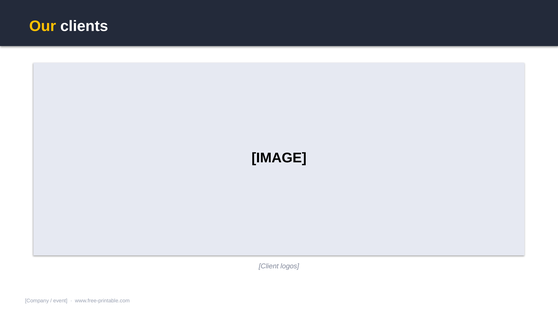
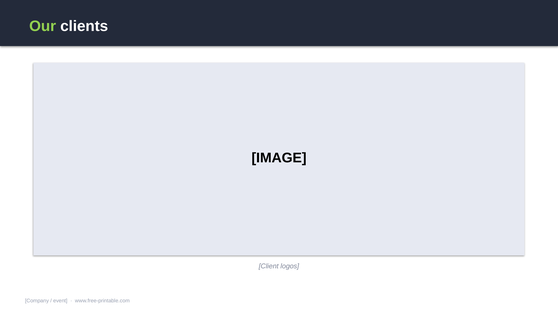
Our colour: yellow -> light green
